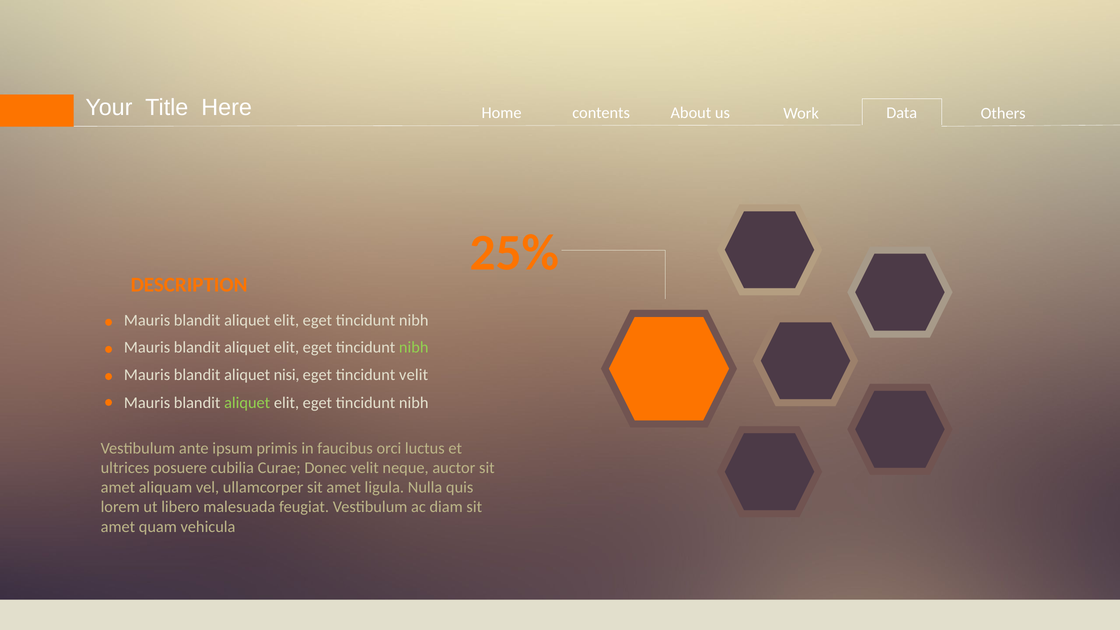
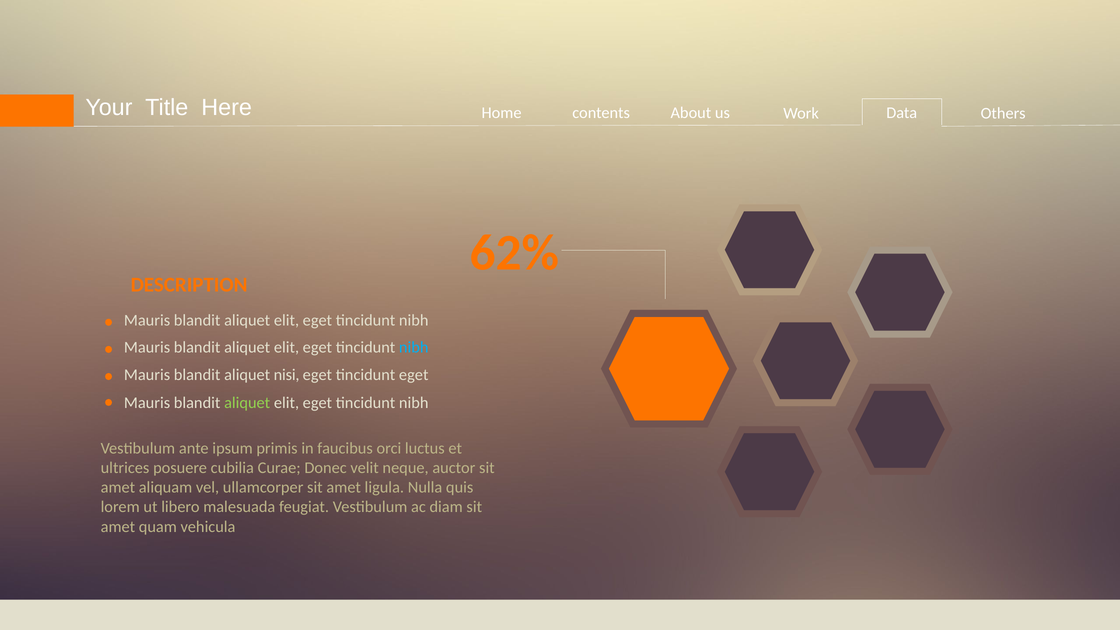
25%: 25% -> 62%
nibh at (414, 348) colour: light green -> light blue
tincidunt velit: velit -> eget
